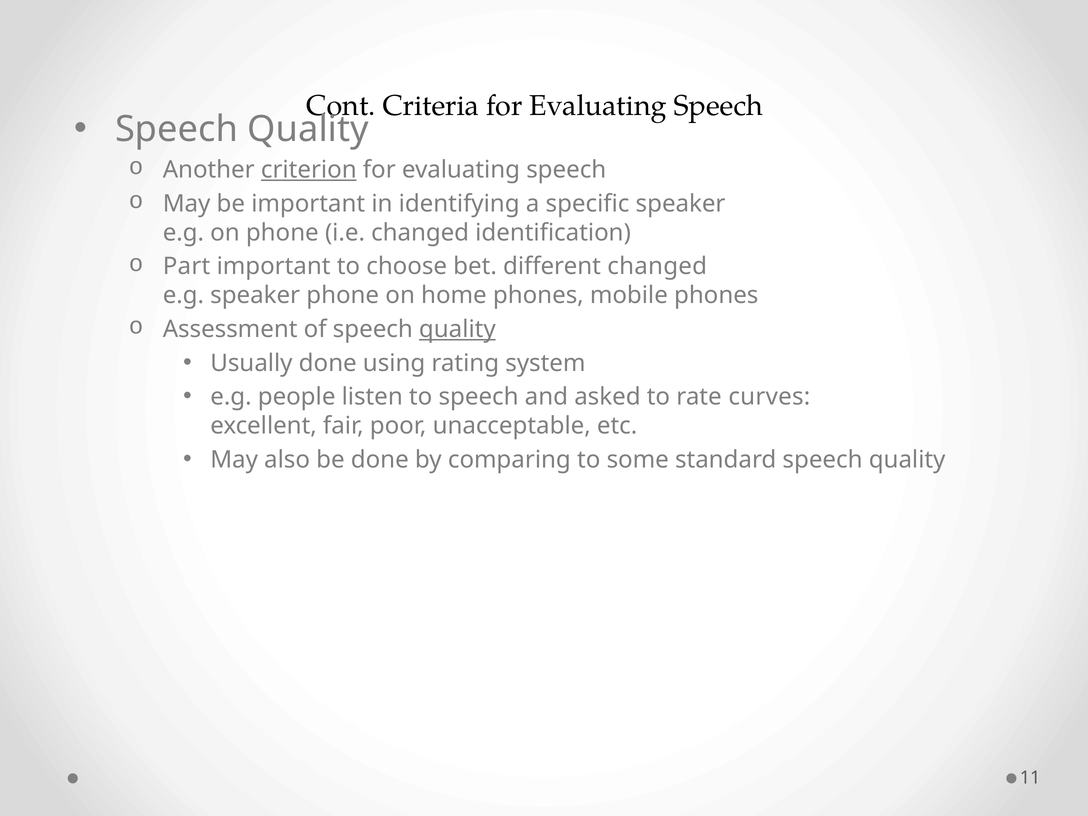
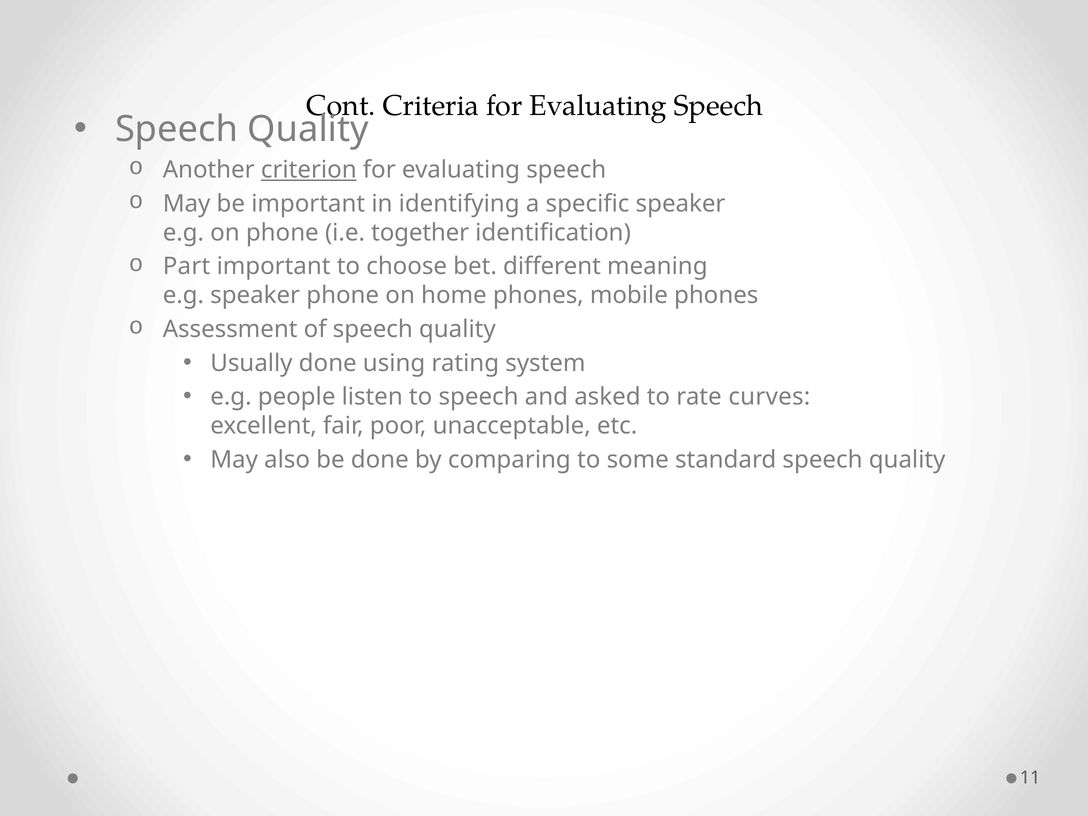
i.e changed: changed -> together
different changed: changed -> meaning
quality at (457, 329) underline: present -> none
